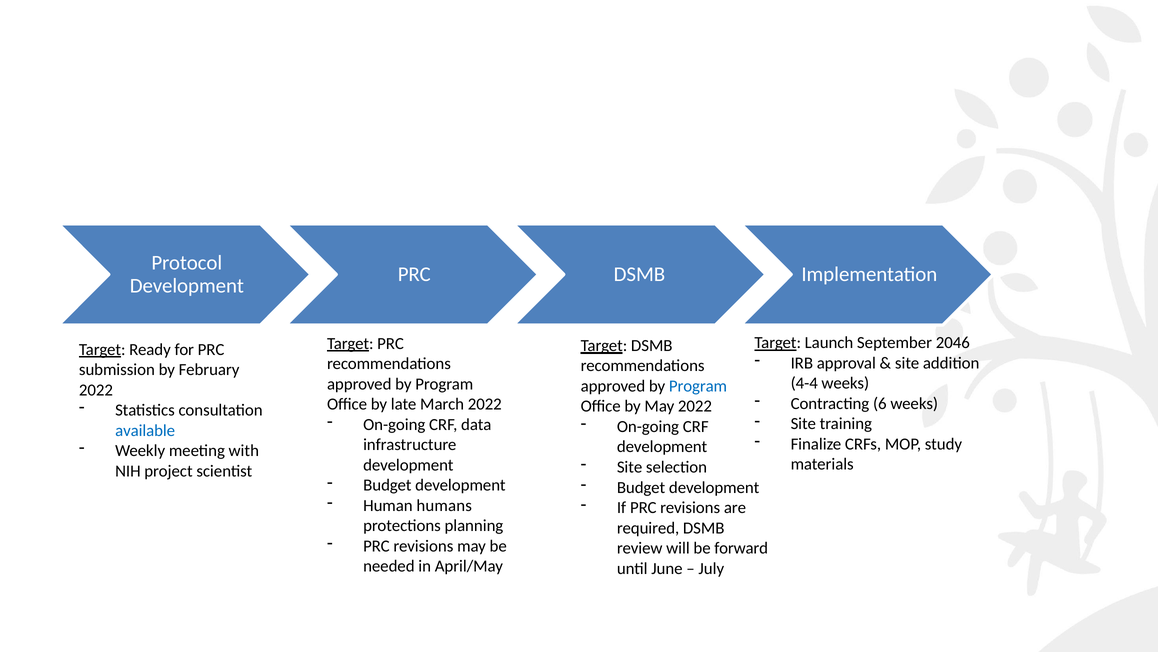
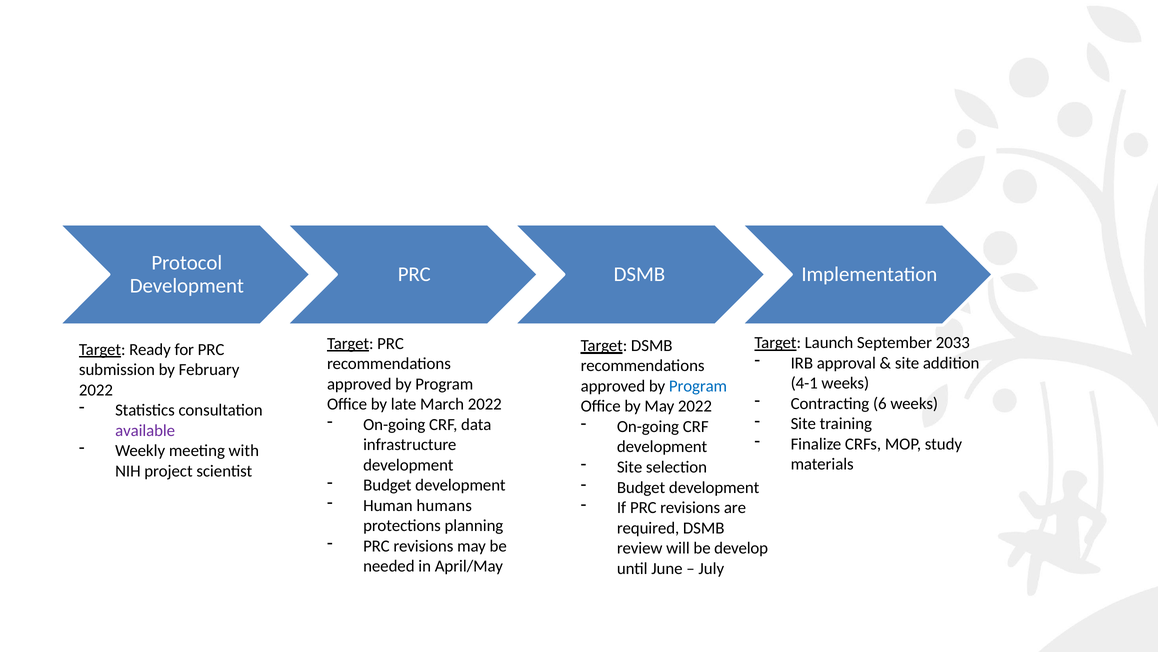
2046: 2046 -> 2033
4-4: 4-4 -> 4-1
available colour: blue -> purple
forward: forward -> develop
